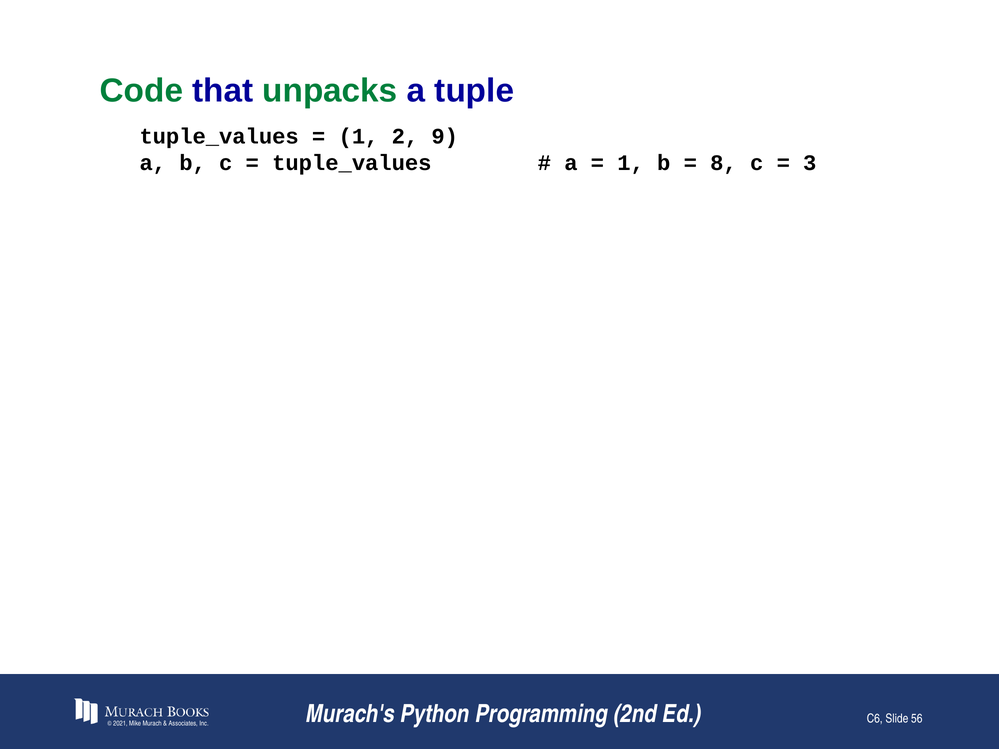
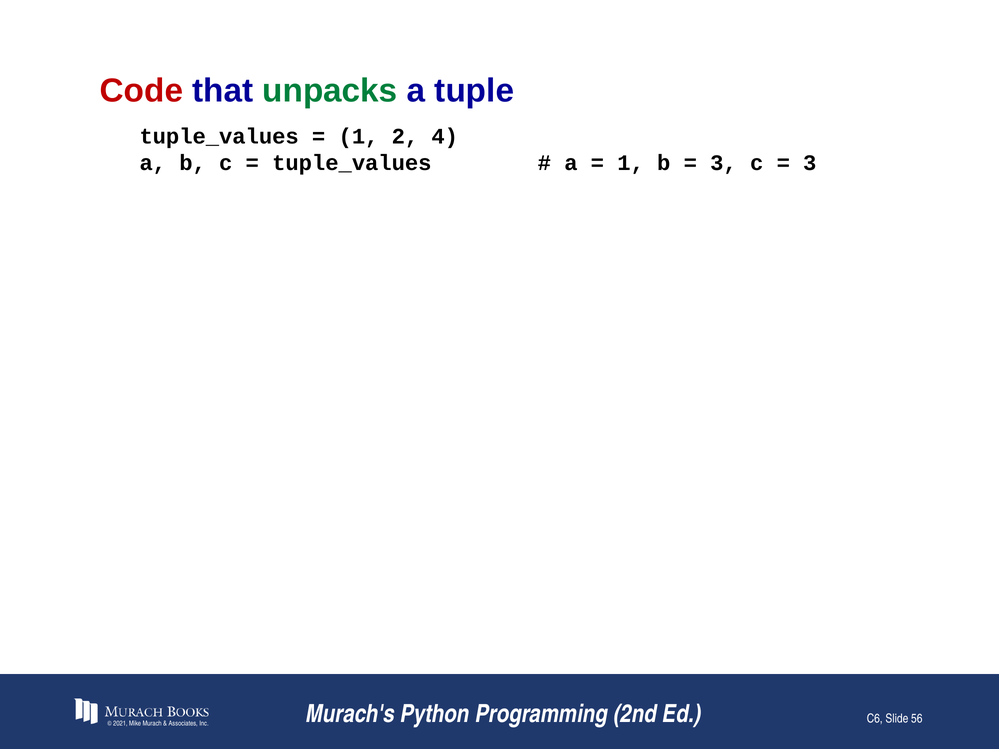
Code colour: green -> red
9: 9 -> 4
8 at (723, 163): 8 -> 3
